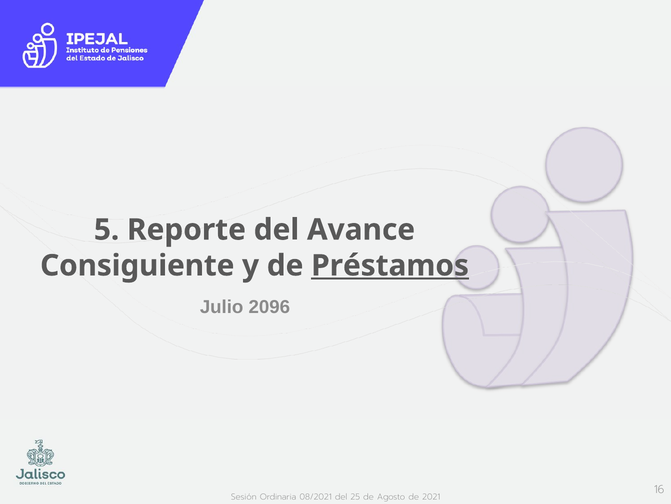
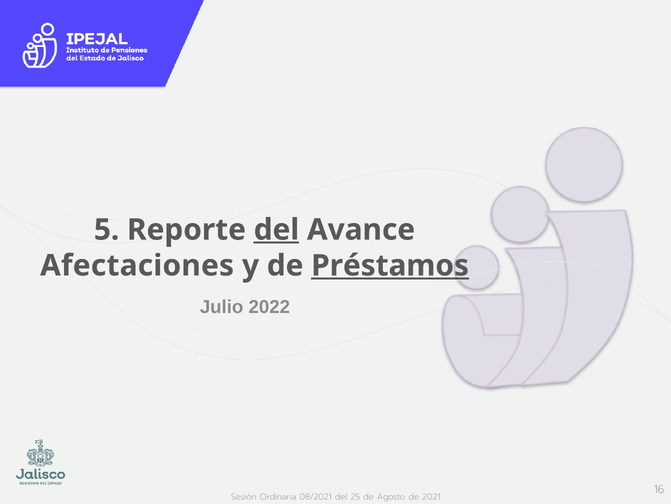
del at (276, 229) underline: none -> present
Consiguiente: Consiguiente -> Afectaciones
2096: 2096 -> 2022
